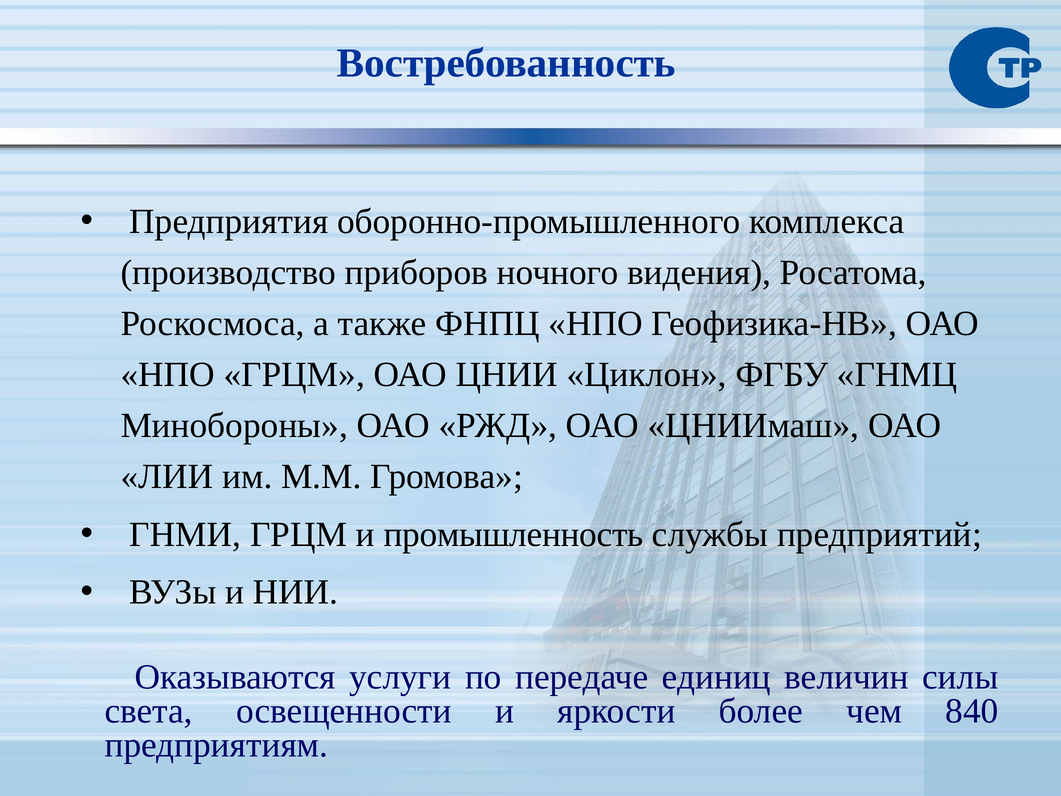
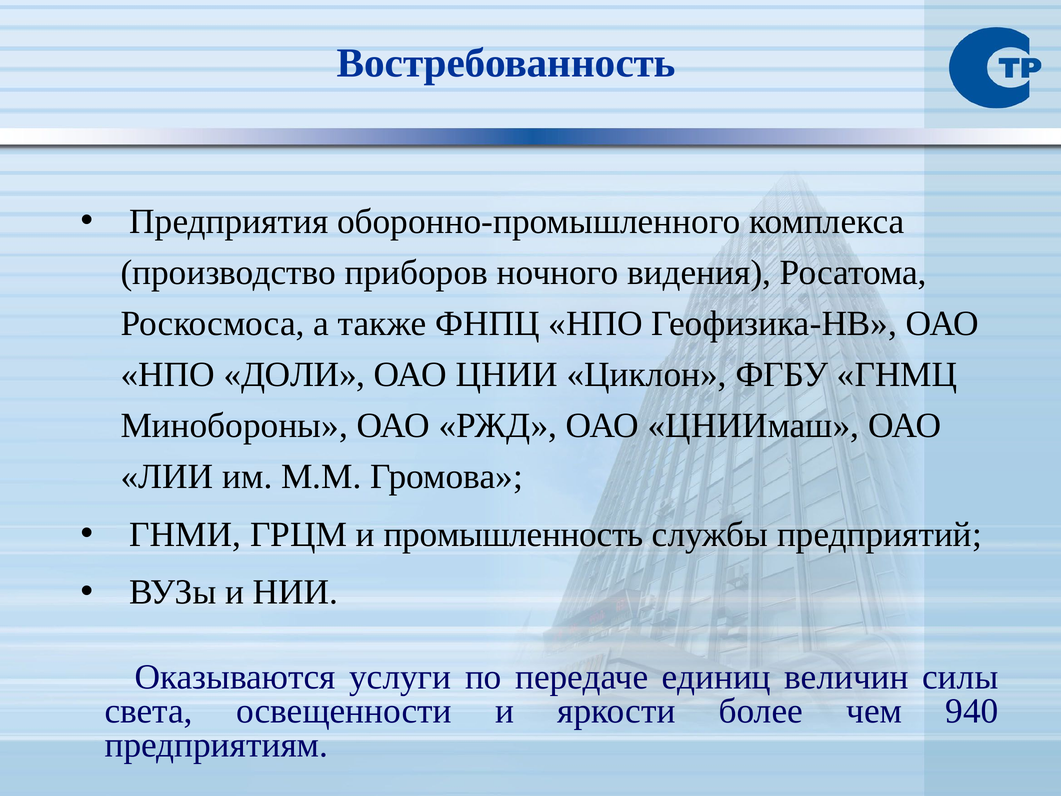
НПО ГРЦМ: ГРЦМ -> ДОЛИ
840: 840 -> 940
